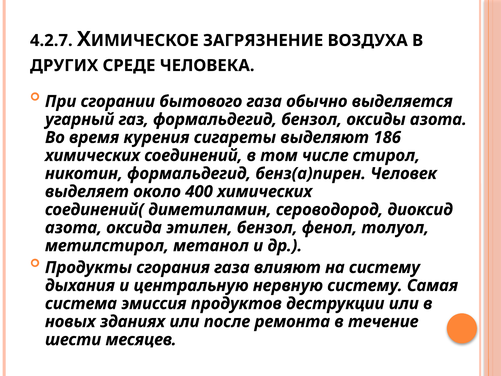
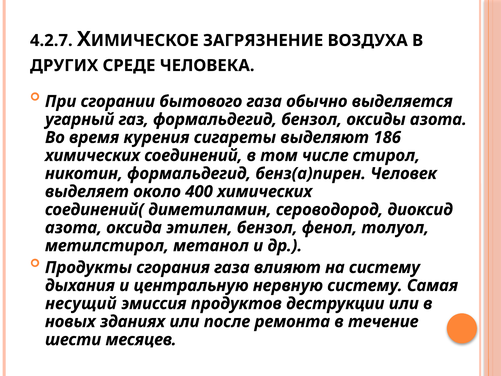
система: система -> несущий
